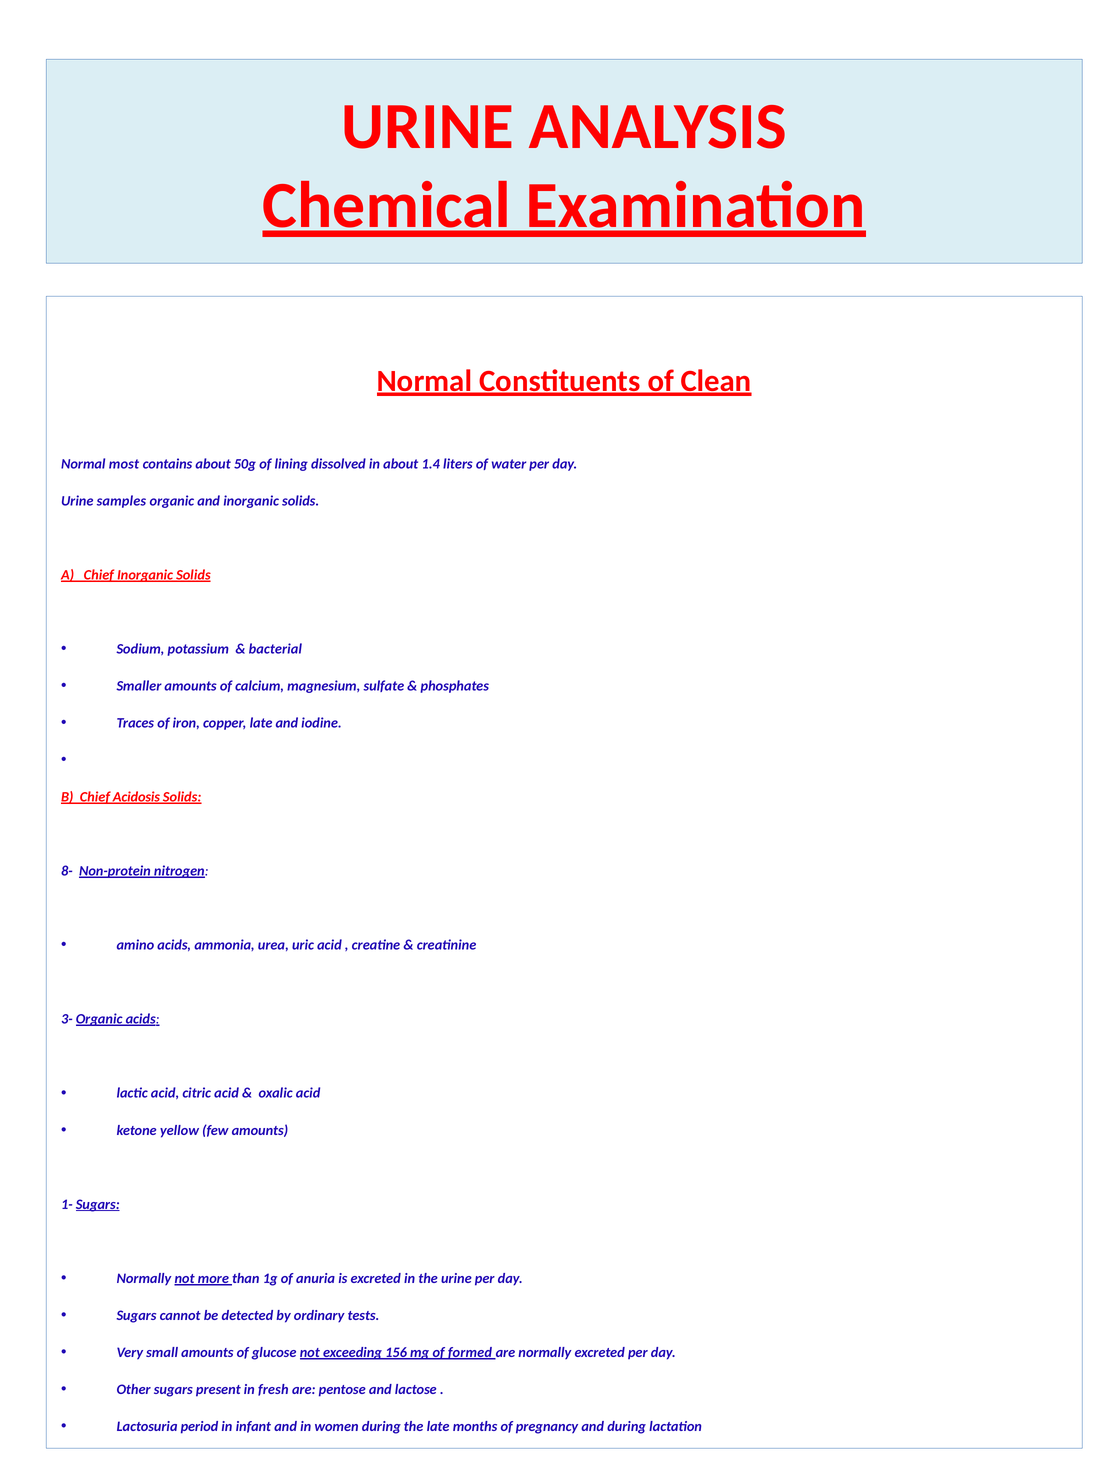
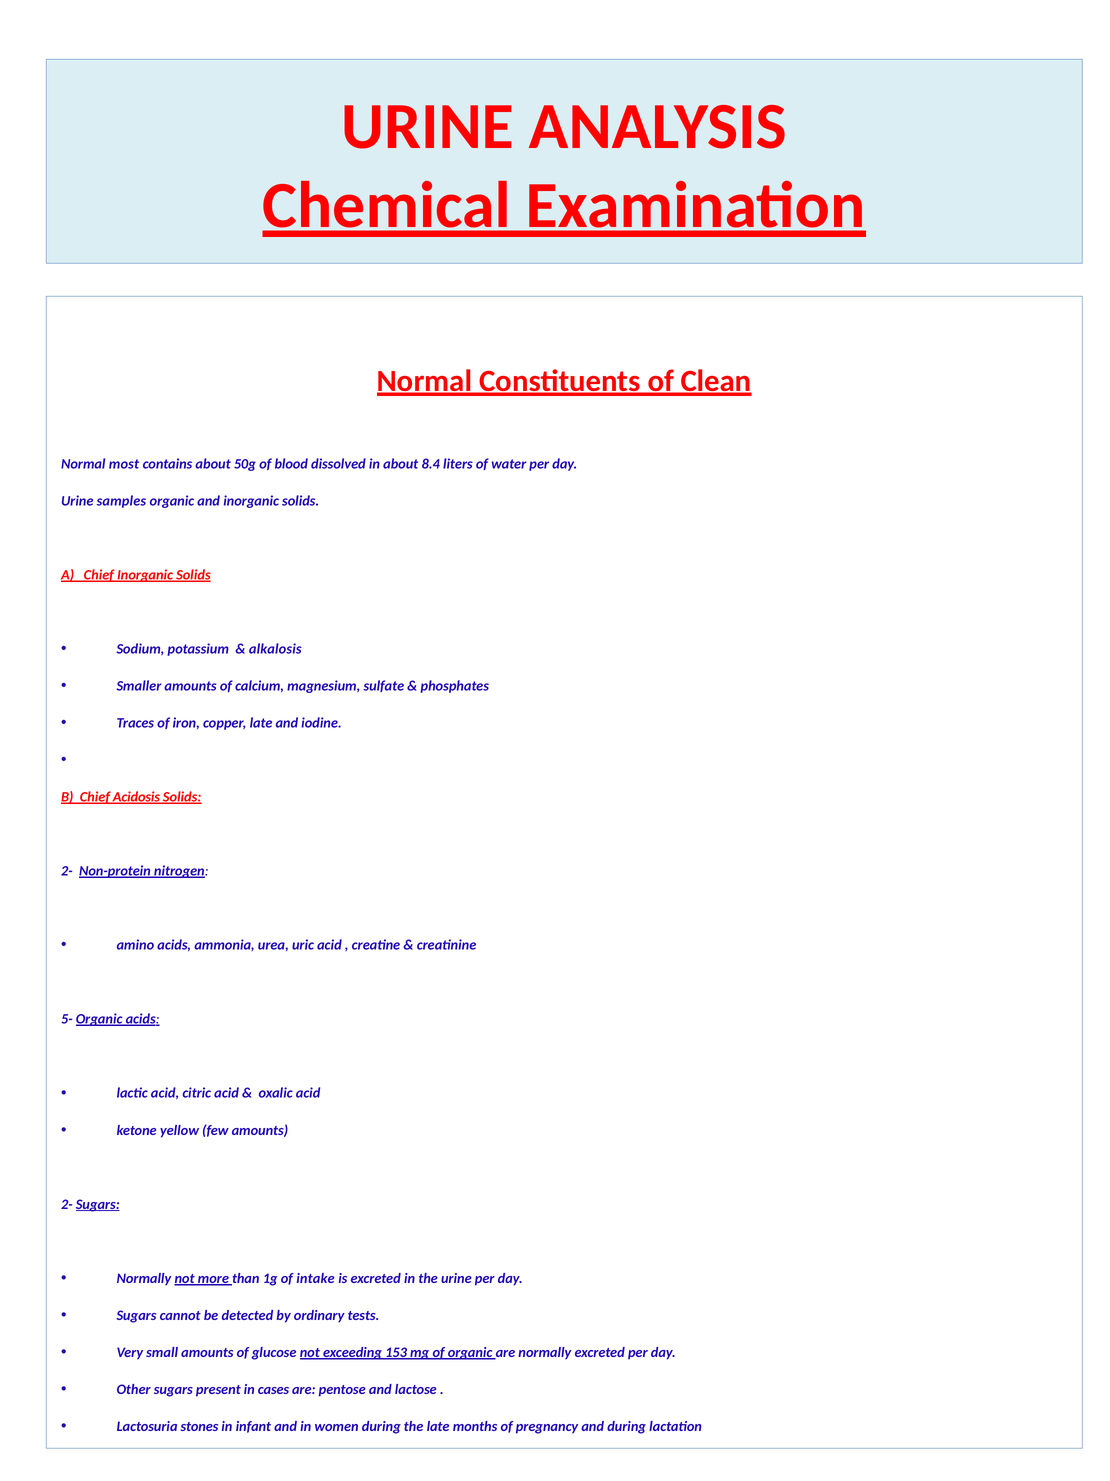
lining: lining -> blood
1.4: 1.4 -> 8.4
bacterial: bacterial -> alkalosis
8- at (67, 870): 8- -> 2-
3-: 3- -> 5-
1- at (67, 1203): 1- -> 2-
anuria: anuria -> intake
156: 156 -> 153
of formed: formed -> organic
fresh: fresh -> cases
period: period -> stones
